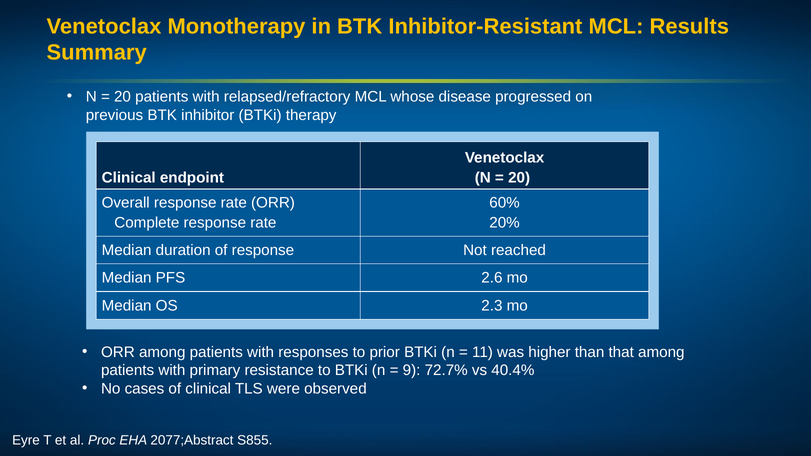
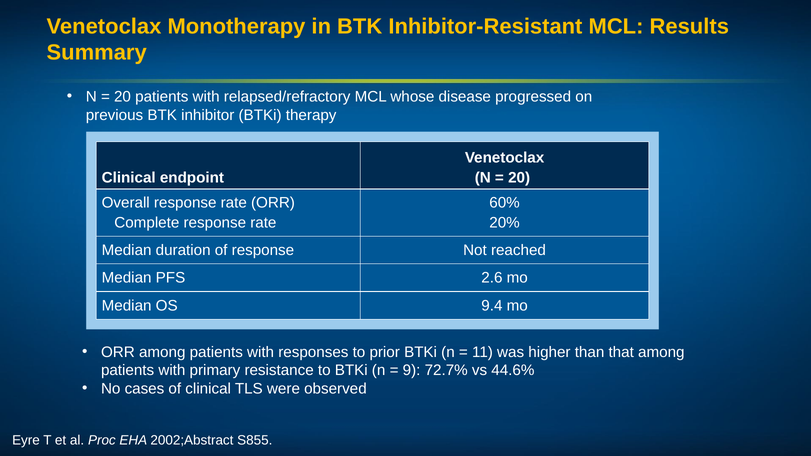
2.3: 2.3 -> 9.4
40.4%: 40.4% -> 44.6%
2077;Abstract: 2077;Abstract -> 2002;Abstract
